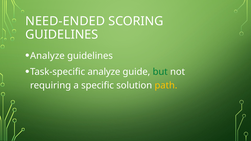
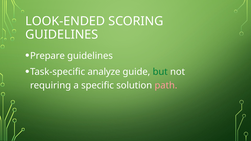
NEED-ENDED: NEED-ENDED -> LOOK-ENDED
Analyze at (47, 56): Analyze -> Prepare
path colour: yellow -> pink
